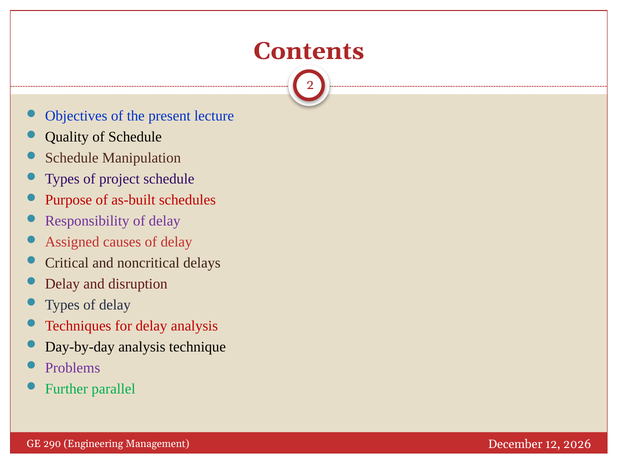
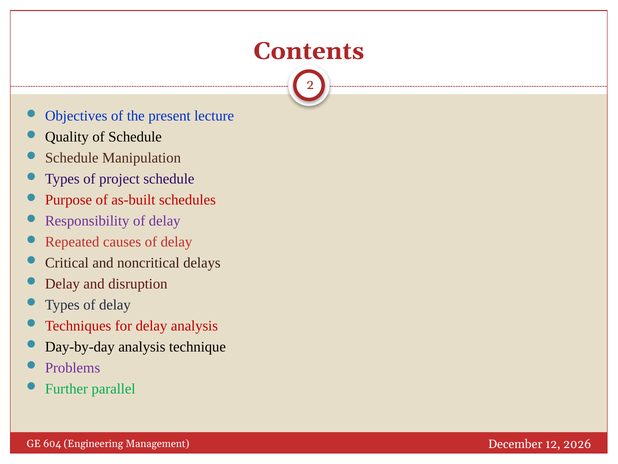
Assigned: Assigned -> Repeated
290: 290 -> 604
